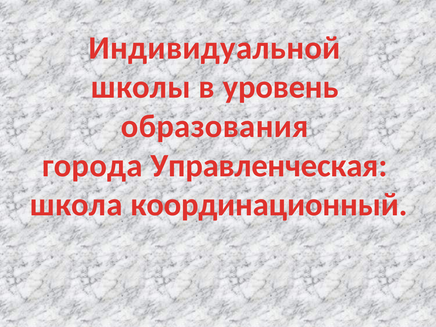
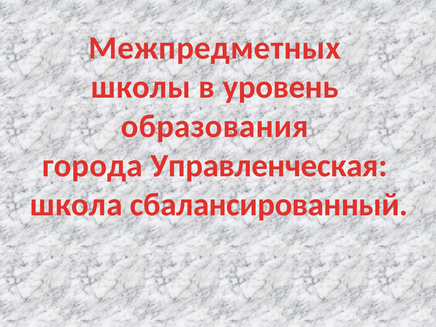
Индивидуальной: Индивидуальной -> Межпредметных
координационный: координационный -> сбалансированный
